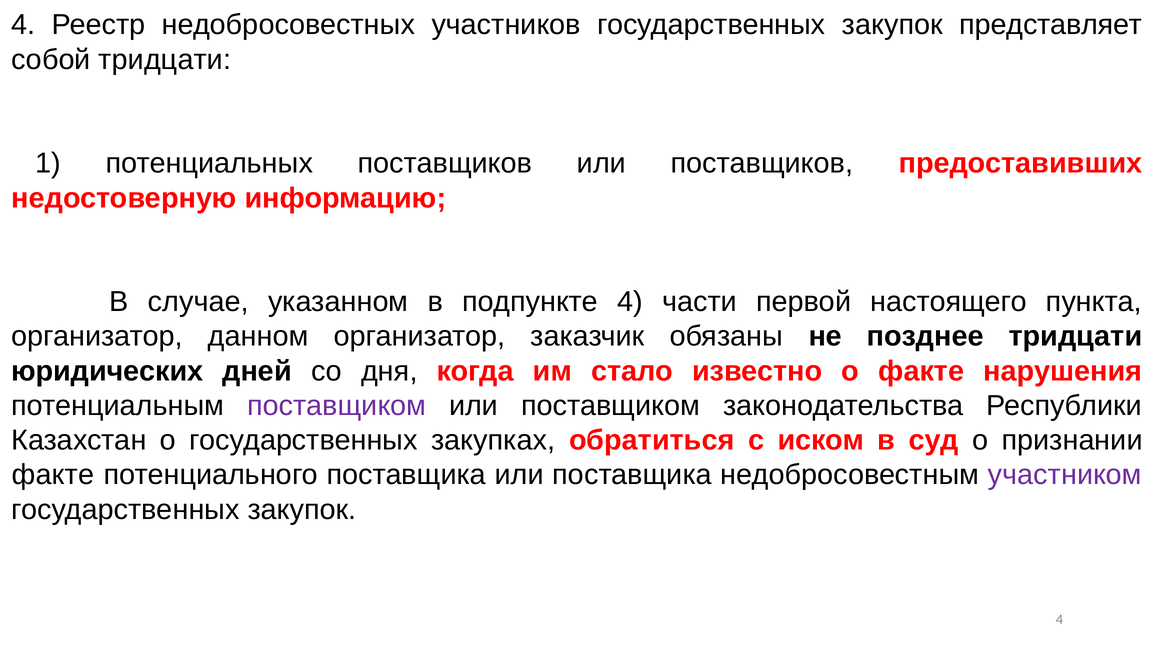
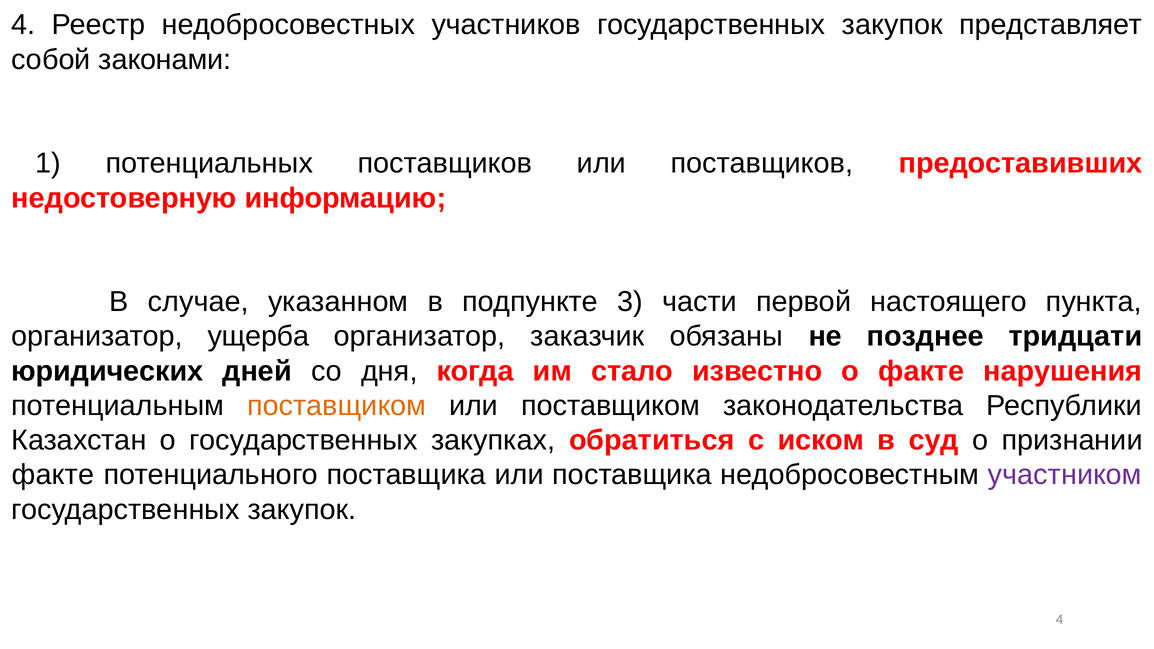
собой тридцати: тридцати -> законами
подпункте 4: 4 -> 3
данном: данном -> ущерба
поставщиком at (337, 406) colour: purple -> orange
